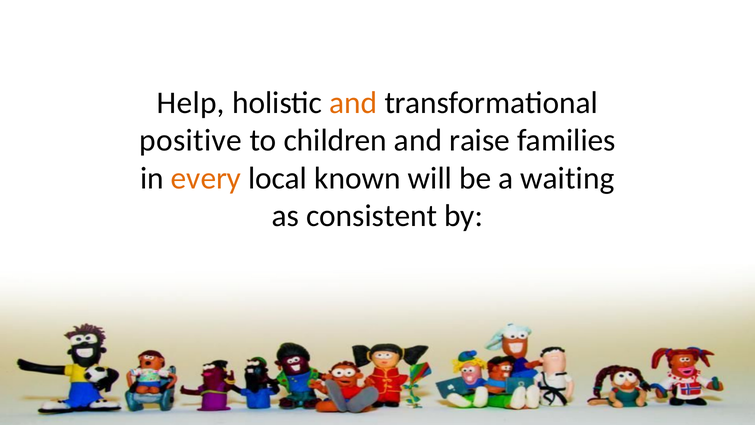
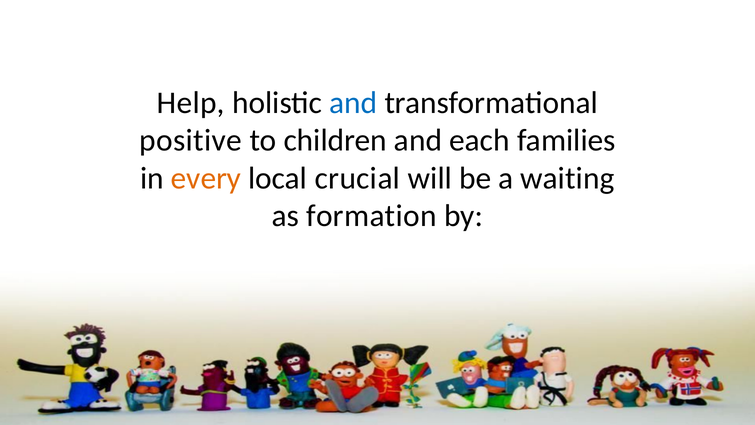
and at (353, 103) colour: orange -> blue
raise: raise -> each
known: known -> crucial
consistent: consistent -> formation
